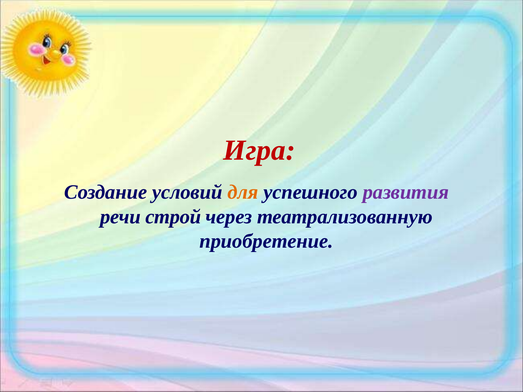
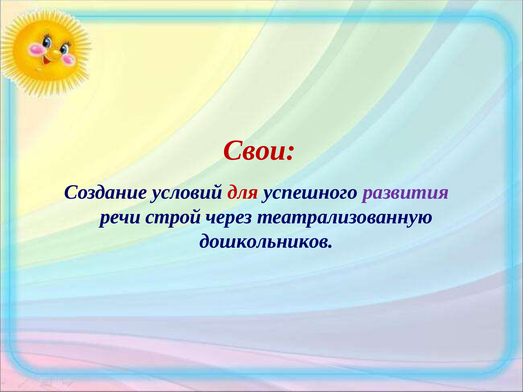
Игра: Игра -> Свои
для colour: orange -> red
приобретение: приобретение -> дошкольников
